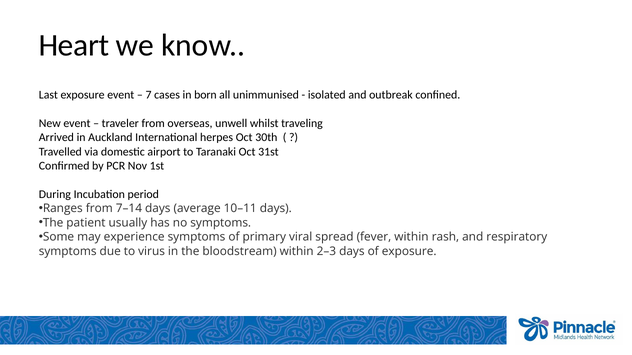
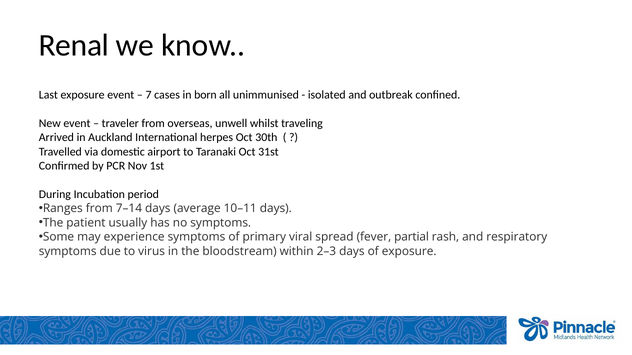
Heart: Heart -> Renal
fever within: within -> partial
